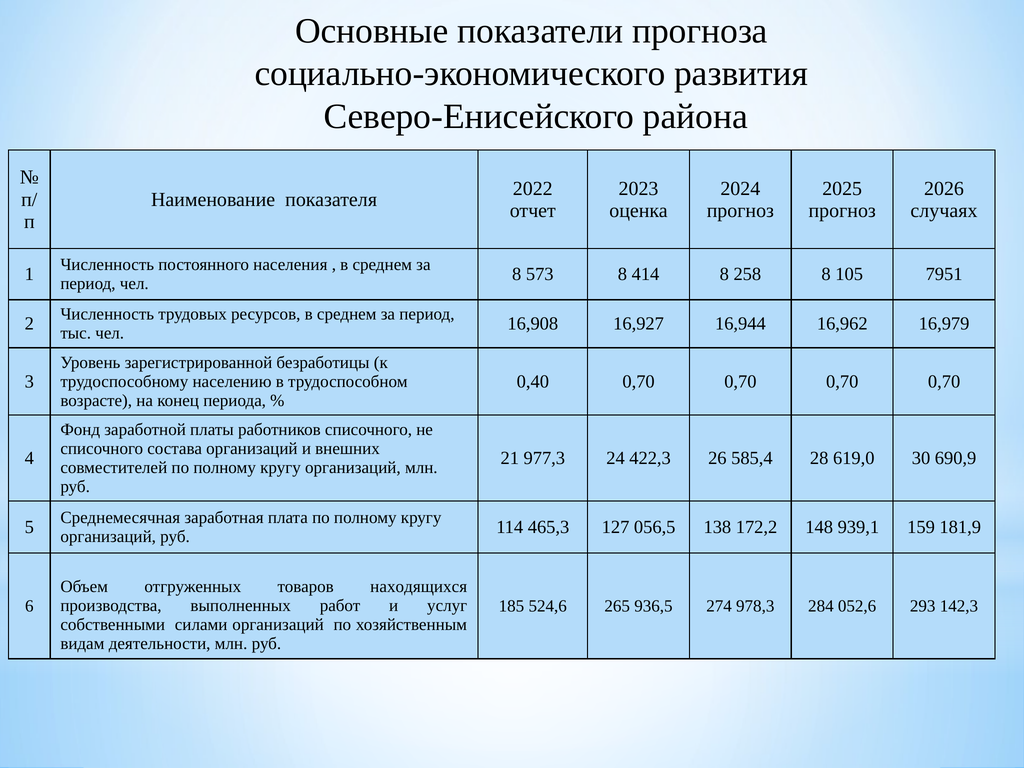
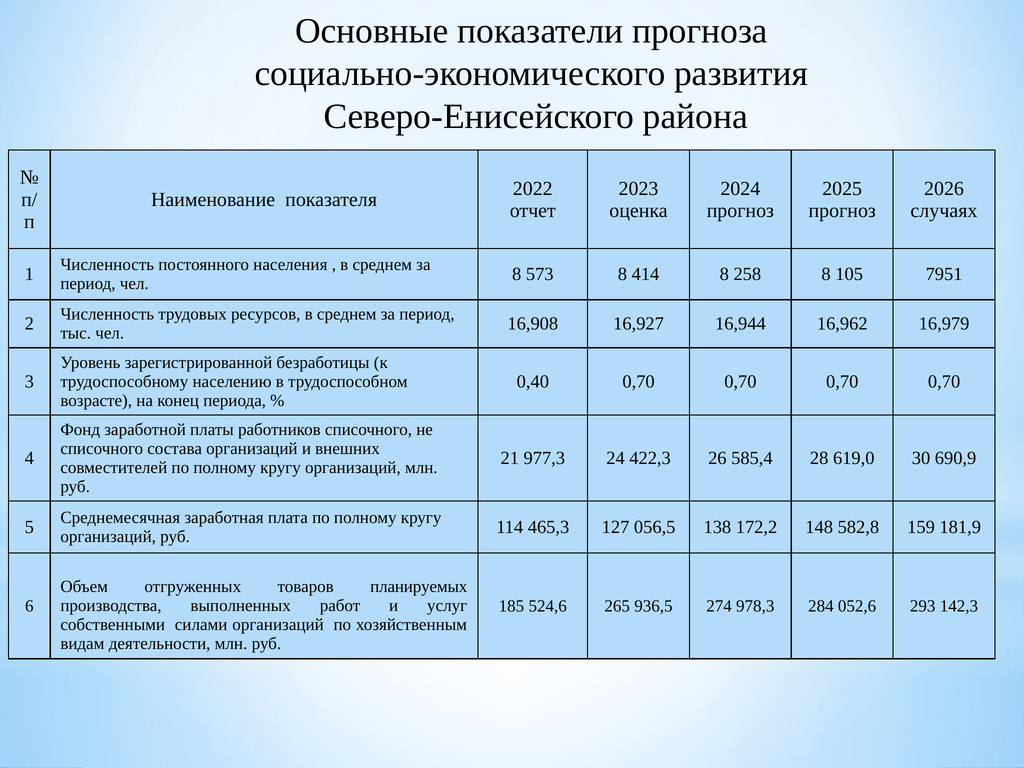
939,1: 939,1 -> 582,8
находящихся: находящихся -> планируемых
